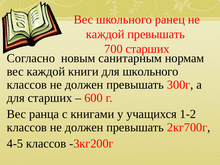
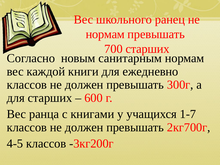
каждой at (105, 34): каждой -> нормам
для школьного: школьного -> ежедневно
1-2: 1-2 -> 1-7
